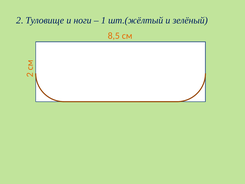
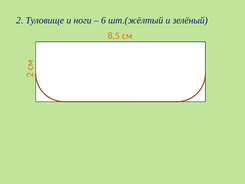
1: 1 -> 6
